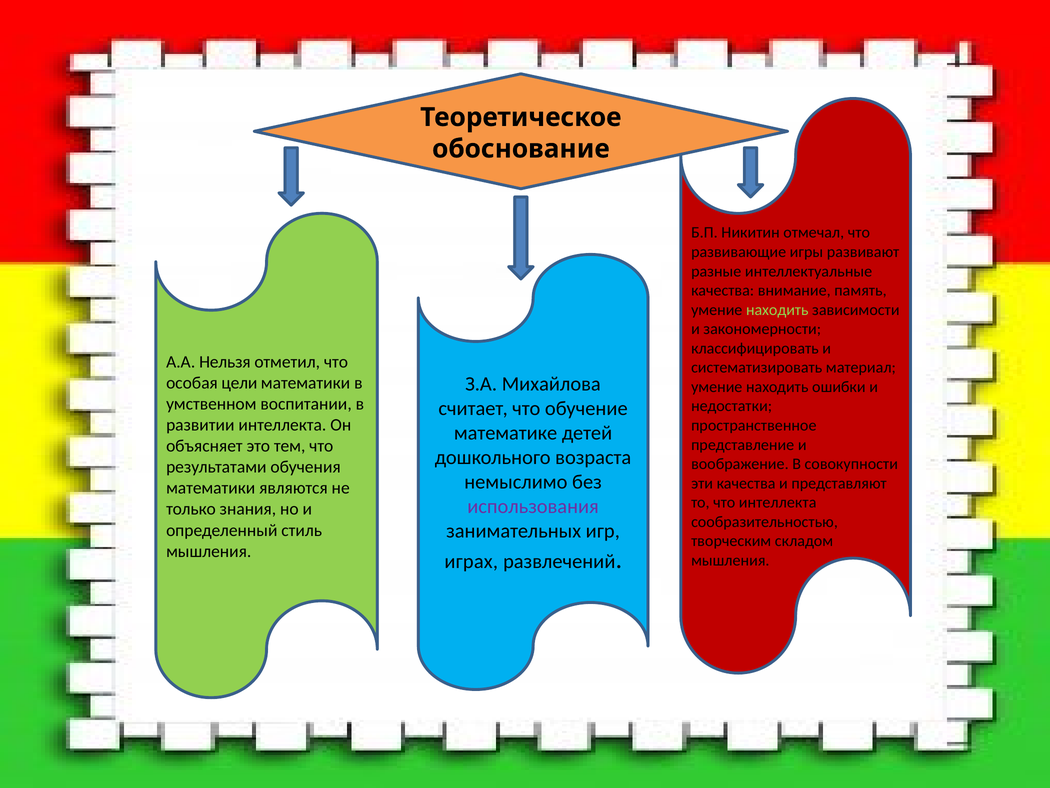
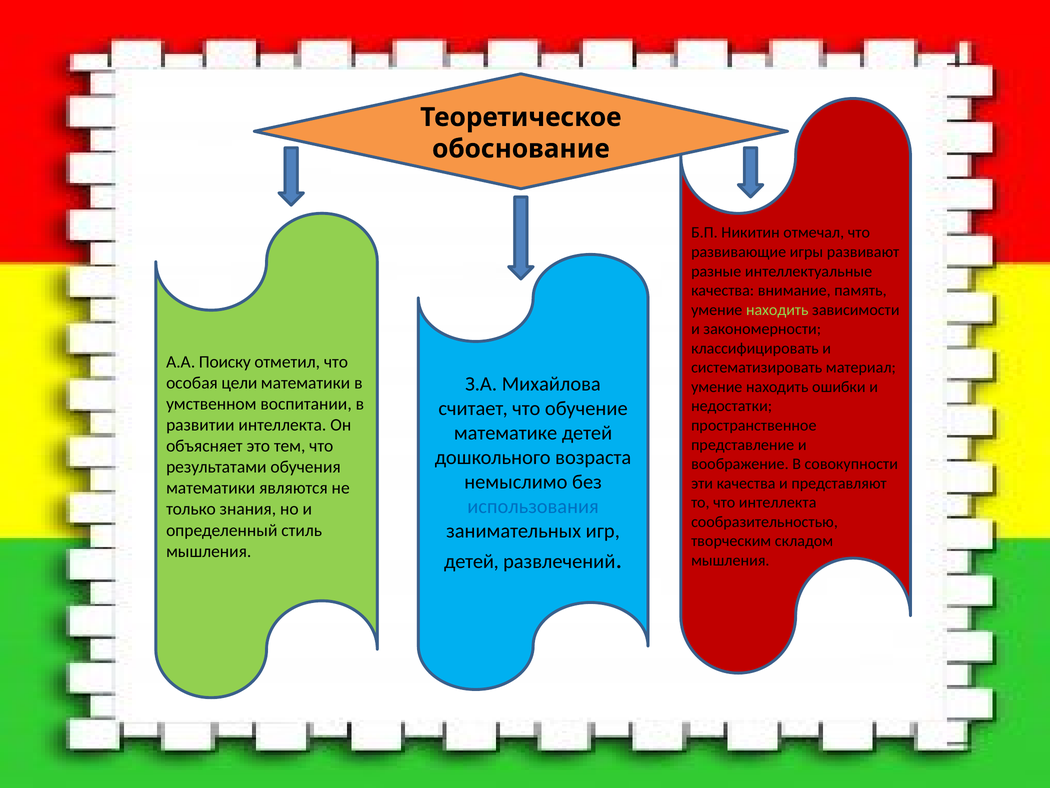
Нельзя: Нельзя -> Поиску
использования colour: purple -> blue
играх at (471, 561): играх -> детей
